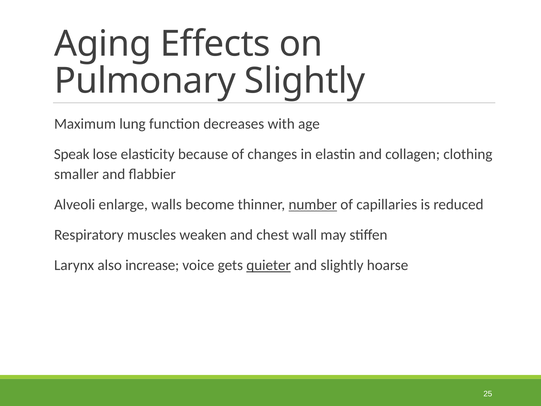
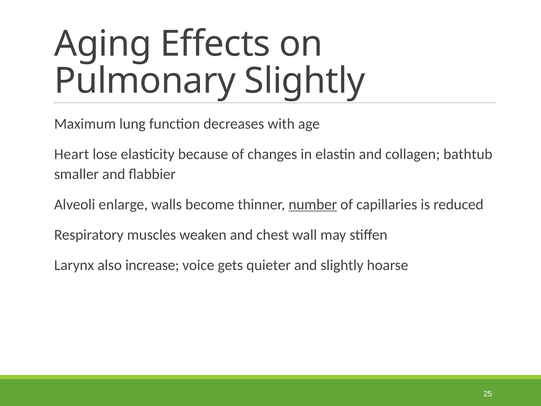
Speak: Speak -> Heart
clothing: clothing -> bathtub
quieter underline: present -> none
